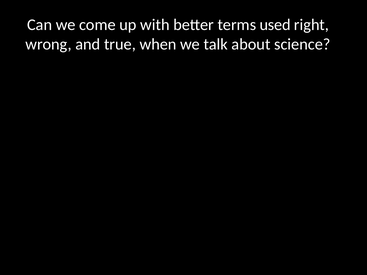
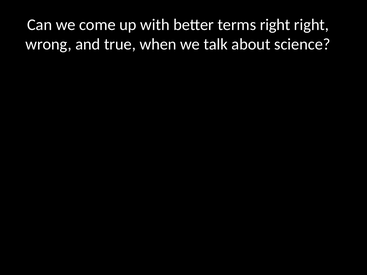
terms used: used -> right
